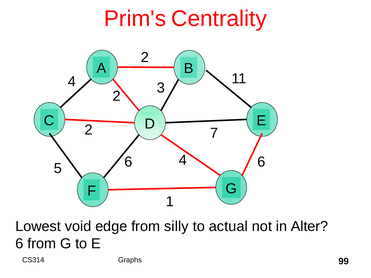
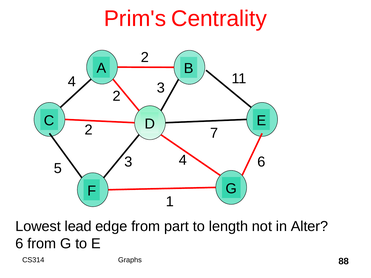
5 6: 6 -> 3
void: void -> lead
silly: silly -> part
actual: actual -> length
99: 99 -> 88
